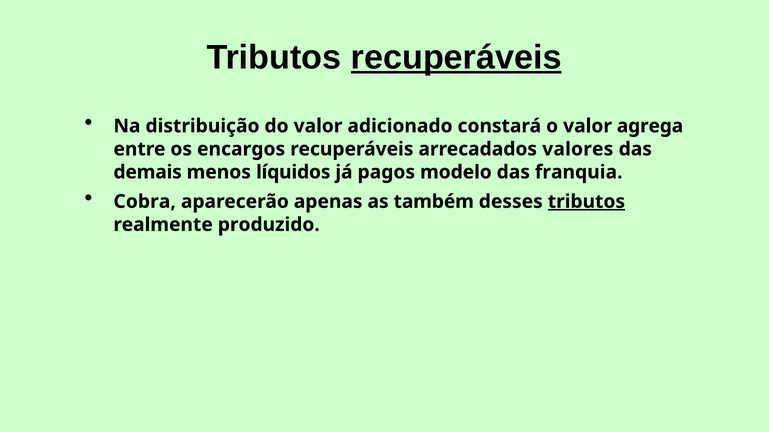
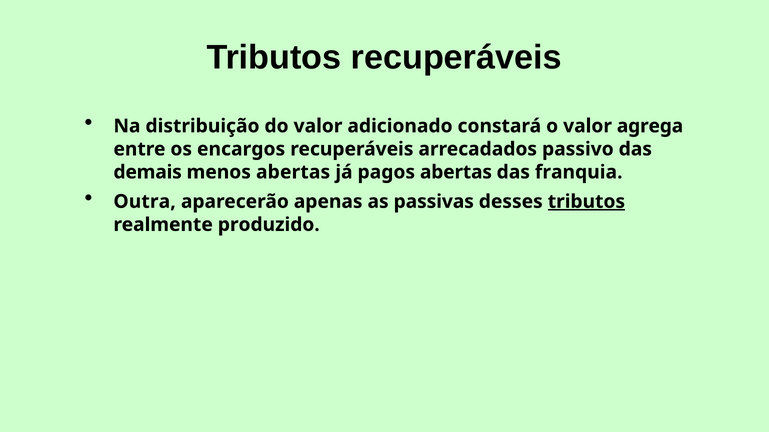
recuperáveis at (456, 58) underline: present -> none
valores: valores -> passivo
menos líquidos: líquidos -> abertas
pagos modelo: modelo -> abertas
Cobra: Cobra -> Outra
também: também -> passivas
